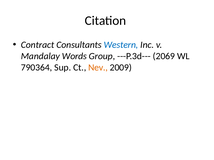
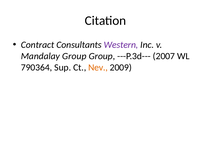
Western colour: blue -> purple
Mandalay Words: Words -> Group
2069: 2069 -> 2007
